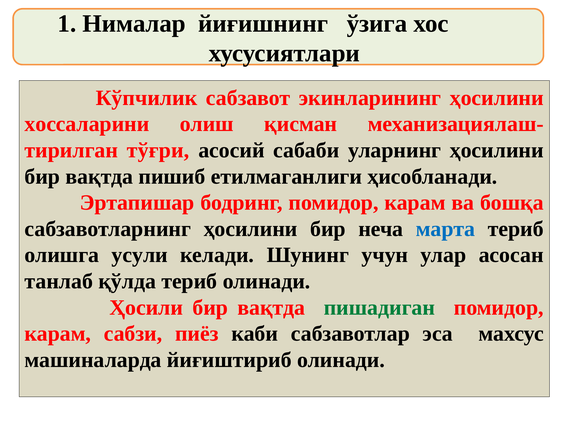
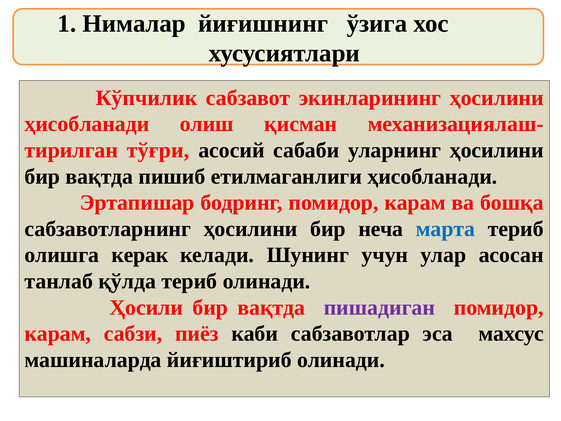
хоссаларини at (87, 124): хоссаларини -> ҳисобланади
усули: усули -> керак
пишадиган colour: green -> purple
